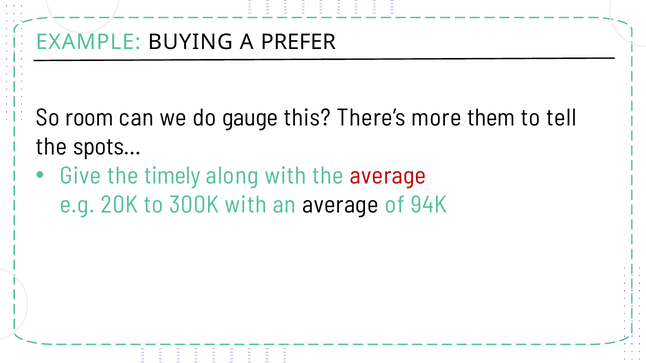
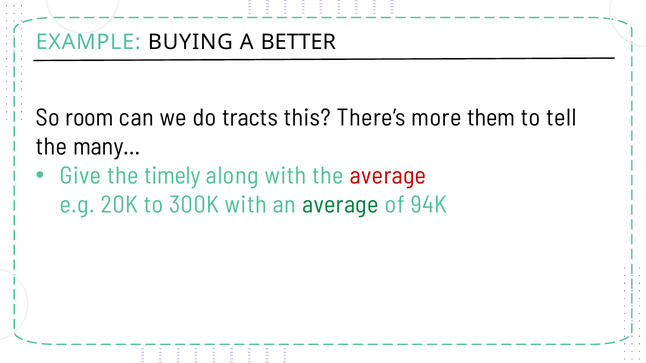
PREFER: PREFER -> BETTER
gauge: gauge -> tracts
spots…: spots… -> many…
average at (340, 205) colour: black -> green
